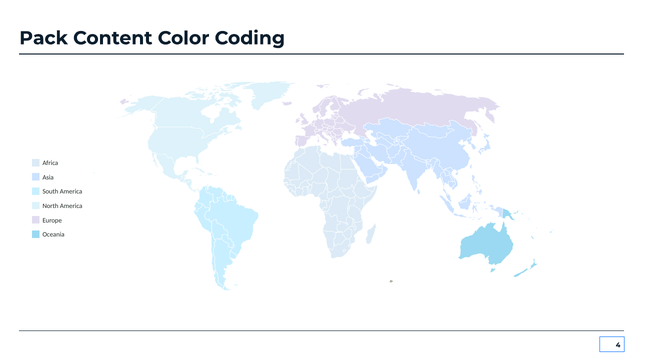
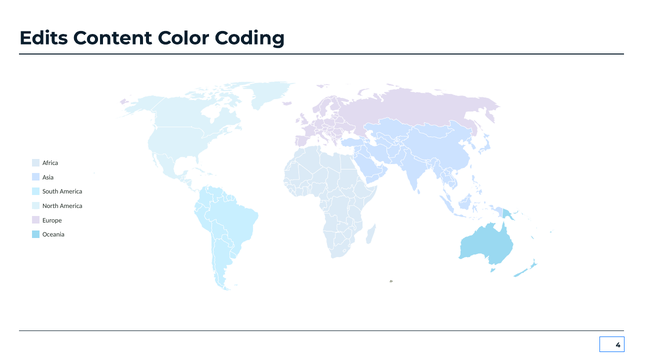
Pack: Pack -> Edits
